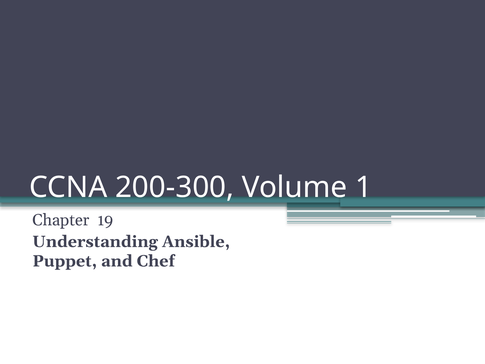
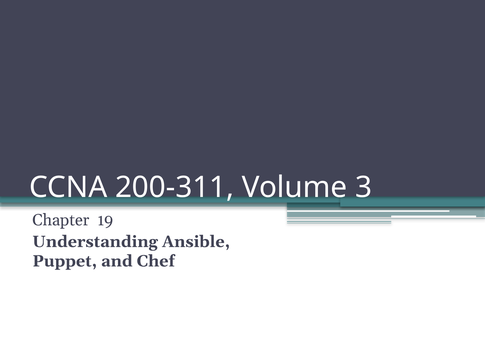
200-300: 200-300 -> 200-311
1: 1 -> 3
